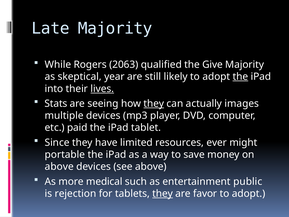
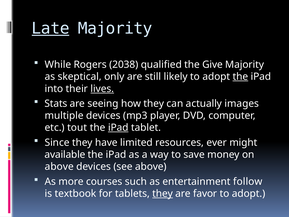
Late underline: none -> present
2063: 2063 -> 2038
year: year -> only
they at (154, 103) underline: present -> none
paid: paid -> tout
iPad at (118, 128) underline: none -> present
portable: portable -> available
medical: medical -> courses
public: public -> follow
rejection: rejection -> textbook
